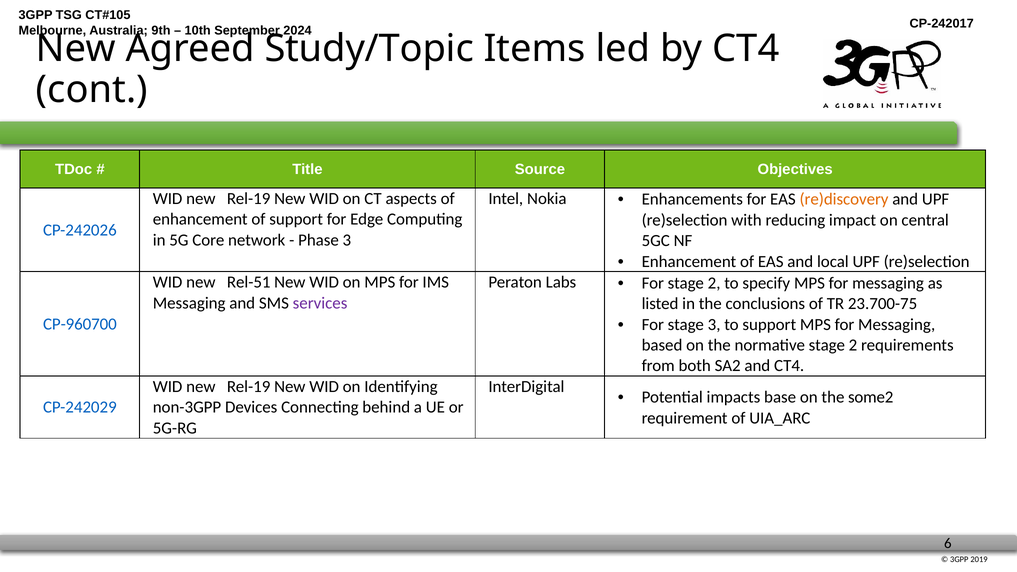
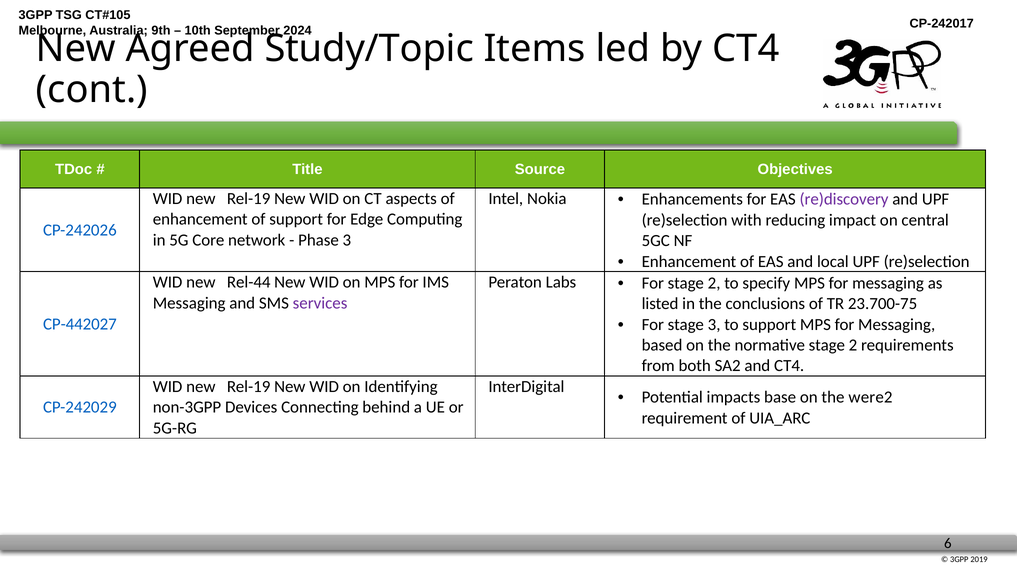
re)discovery colour: orange -> purple
Rel-51: Rel-51 -> Rel-44
CP-960700: CP-960700 -> CP-442027
some2: some2 -> were2
